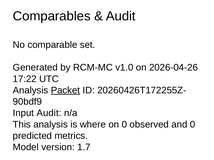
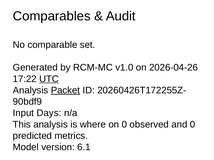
UTC underline: none -> present
Input Audit: Audit -> Days
1.7: 1.7 -> 6.1
